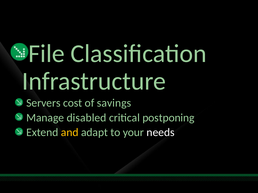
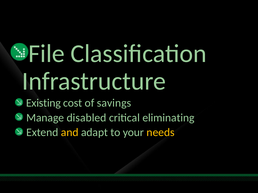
Servers: Servers -> Existing
postponing: postponing -> eliminating
needs colour: white -> yellow
